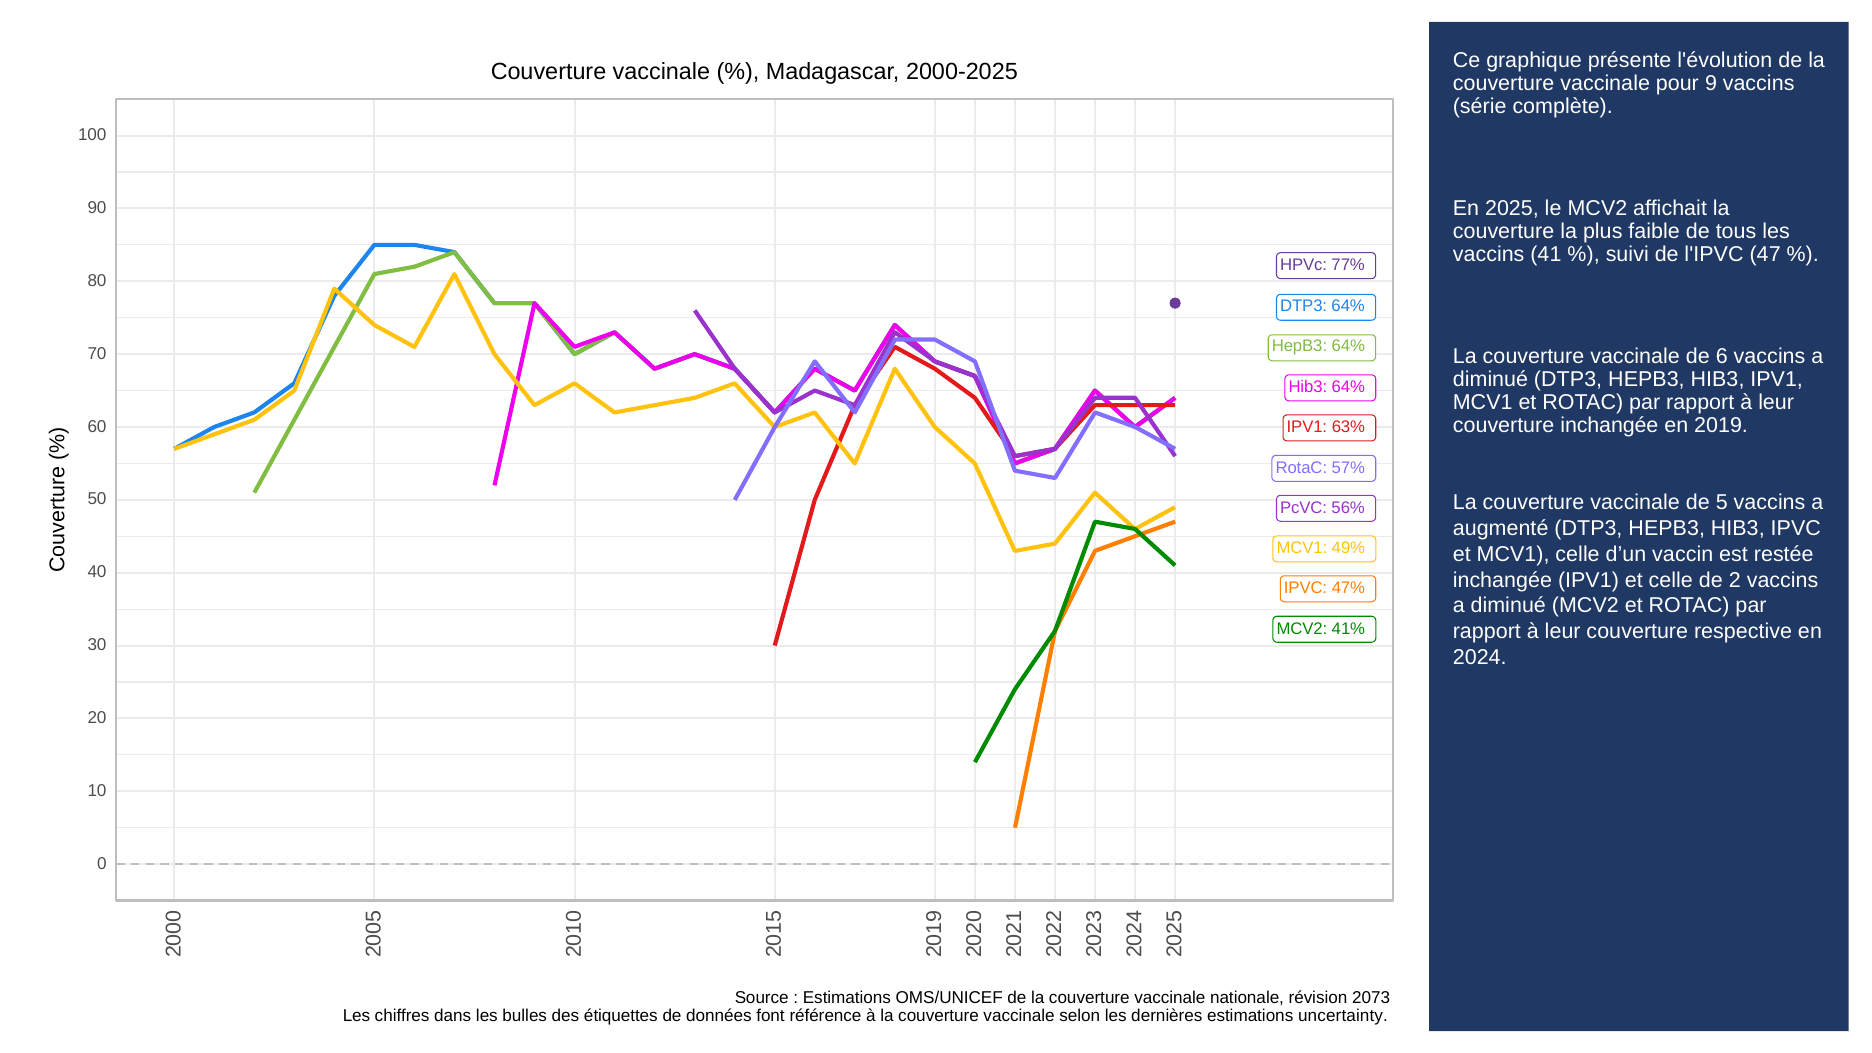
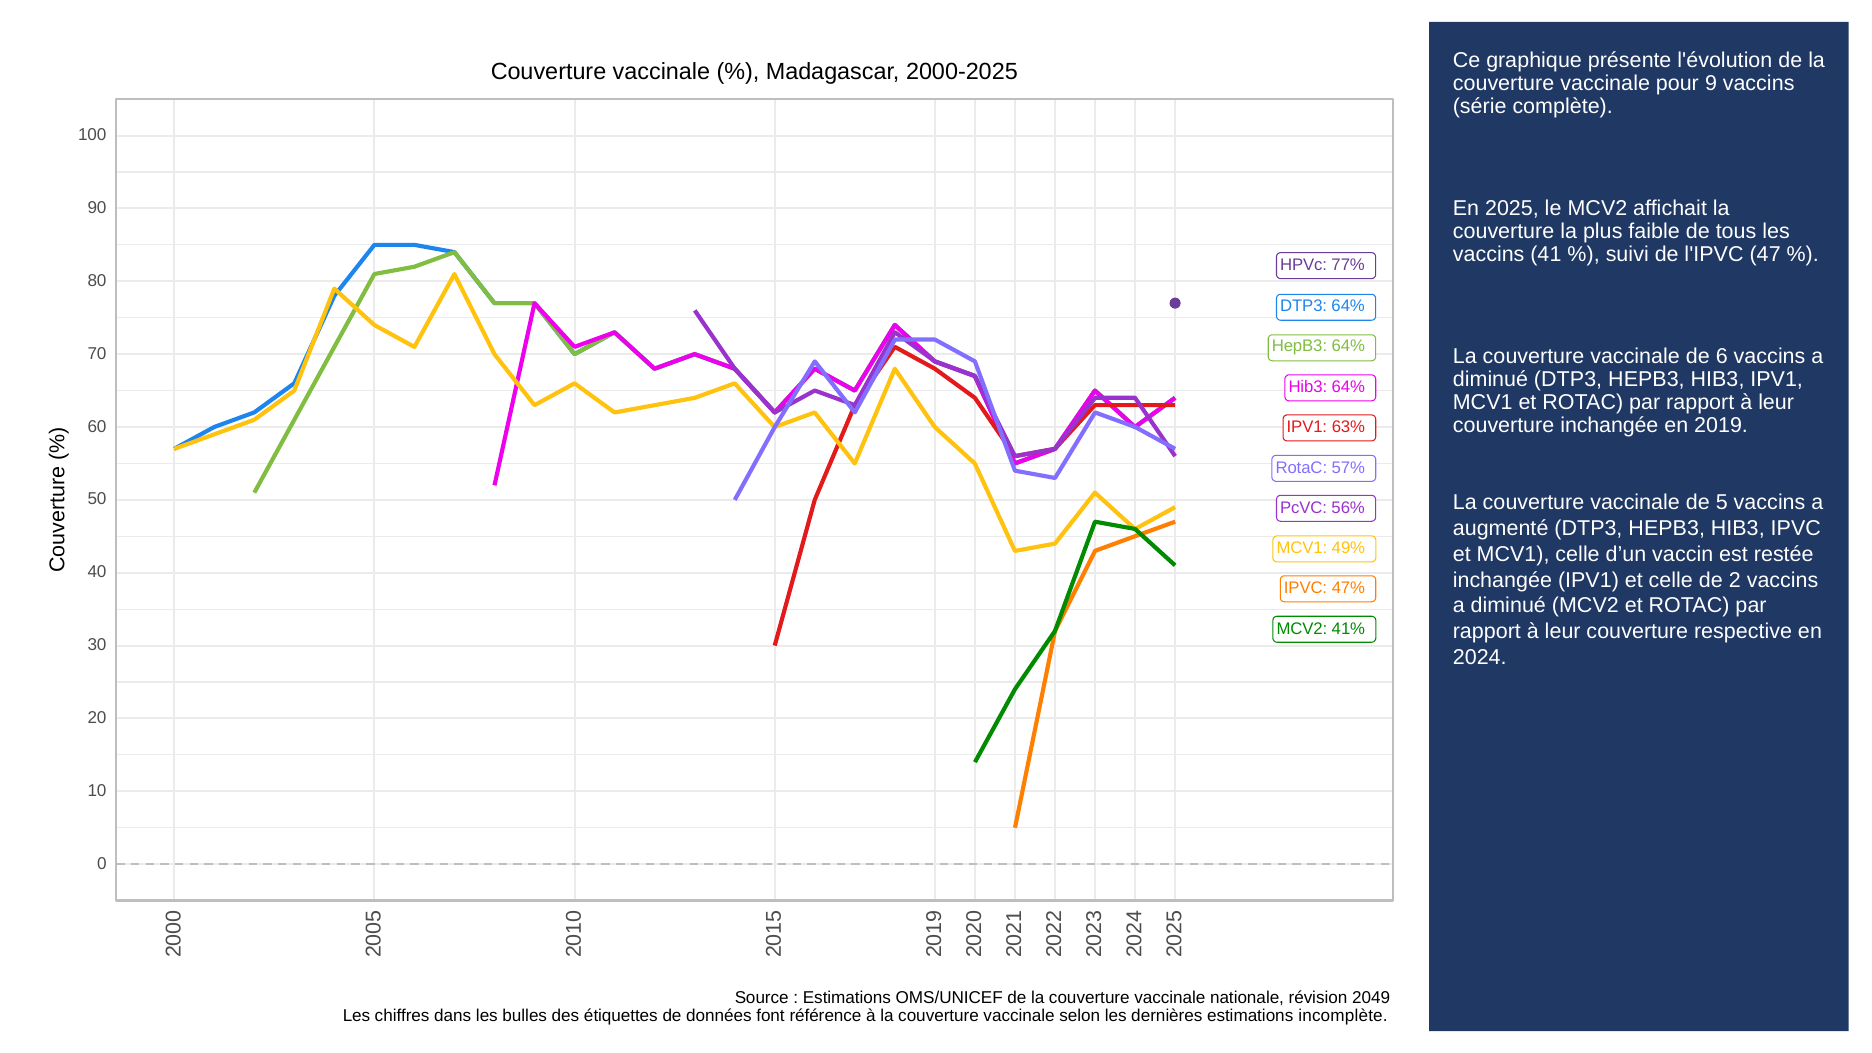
2073: 2073 -> 2049
uncertainty: uncertainty -> incomplète
